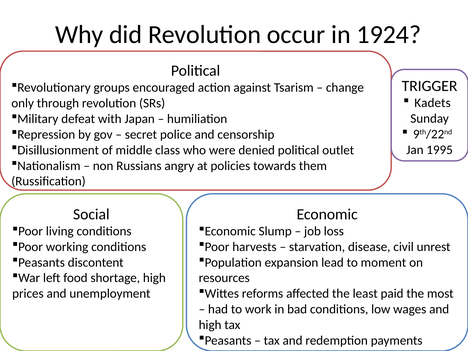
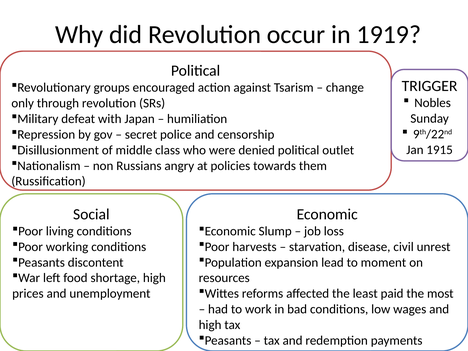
1924: 1924 -> 1919
Kadets: Kadets -> Nobles
1995: 1995 -> 1915
